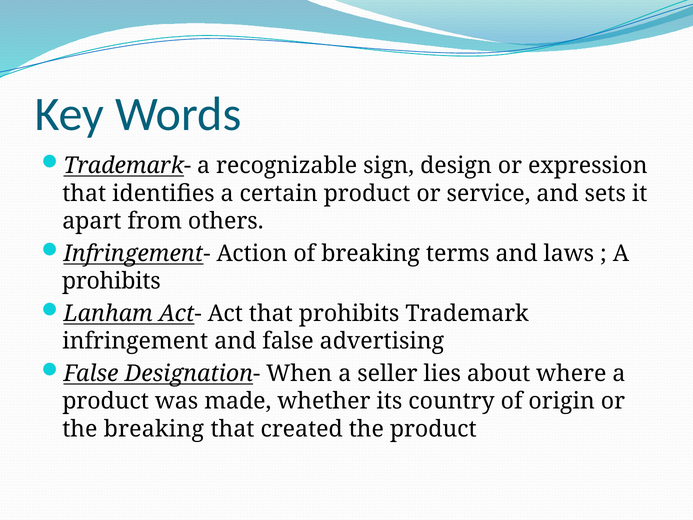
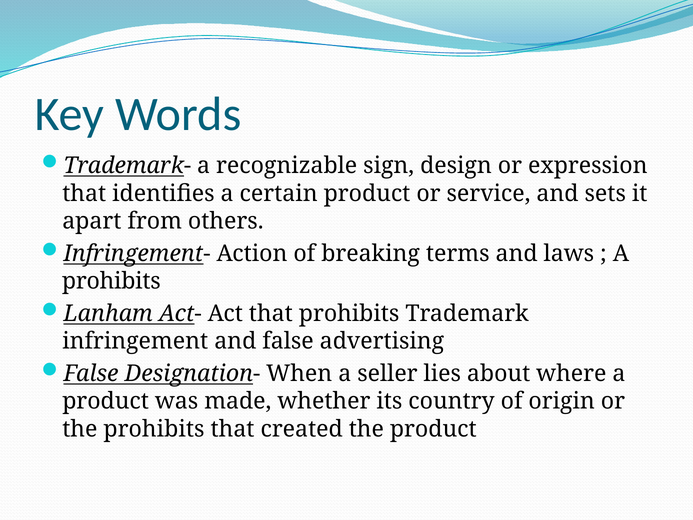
the breaking: breaking -> prohibits
